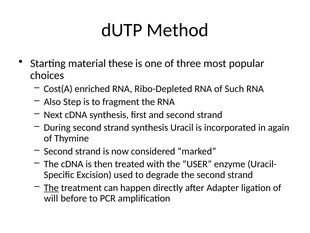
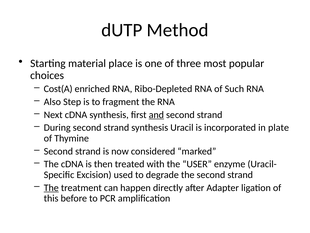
these: these -> place
and underline: none -> present
again: again -> plate
will: will -> this
